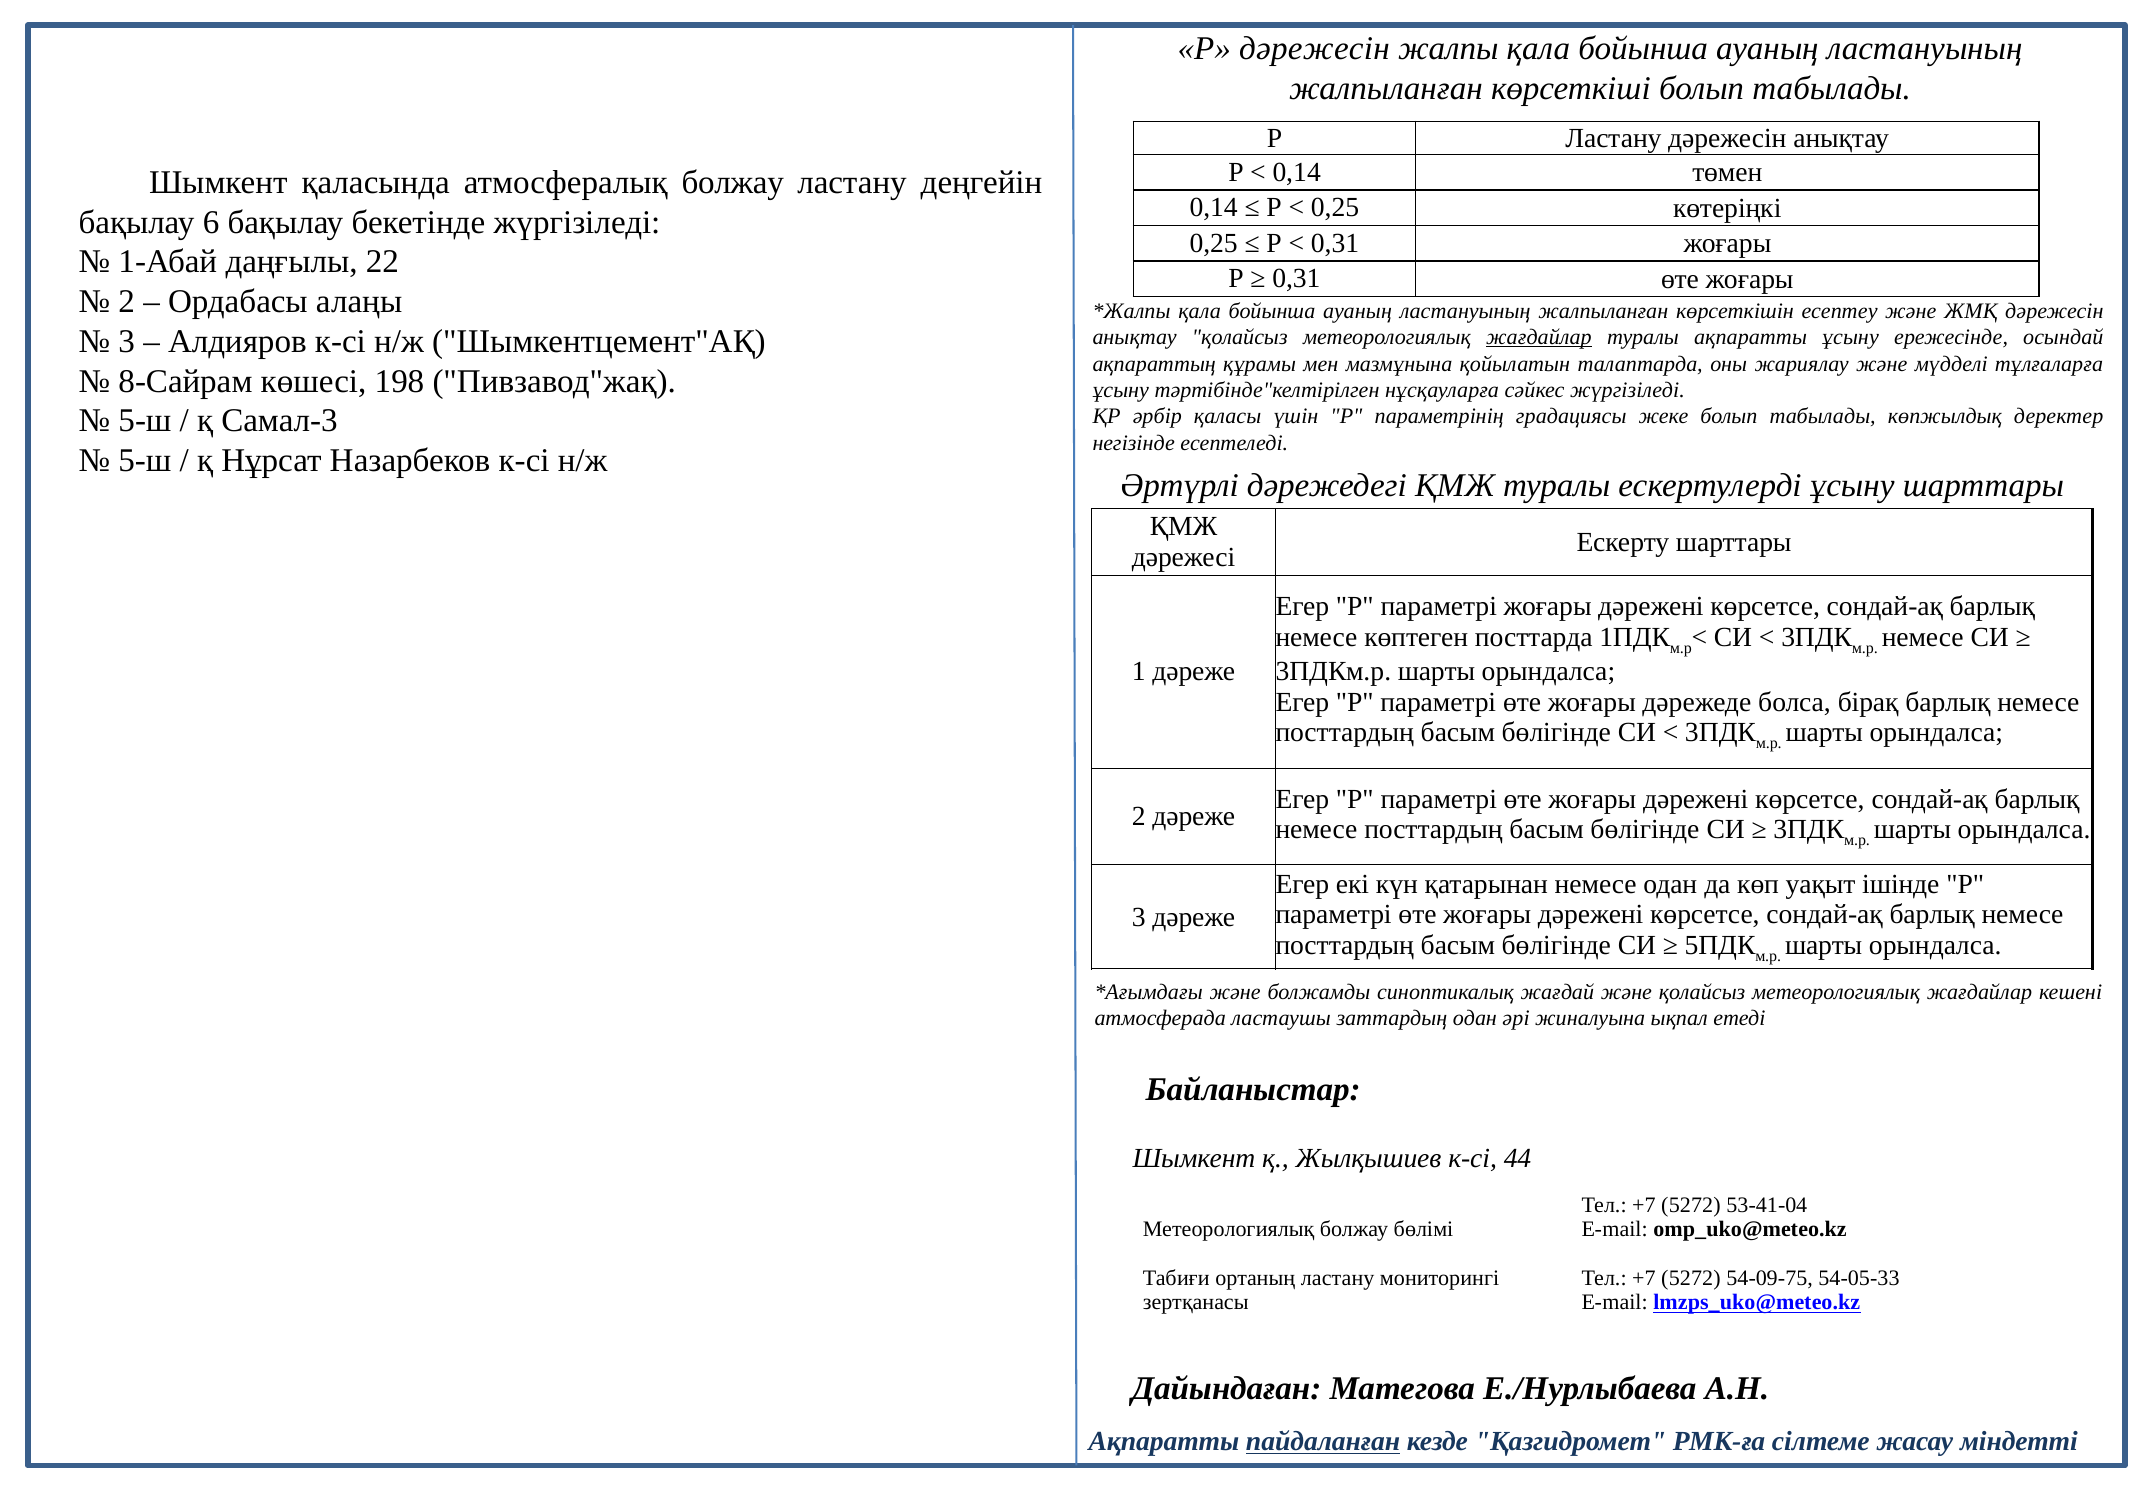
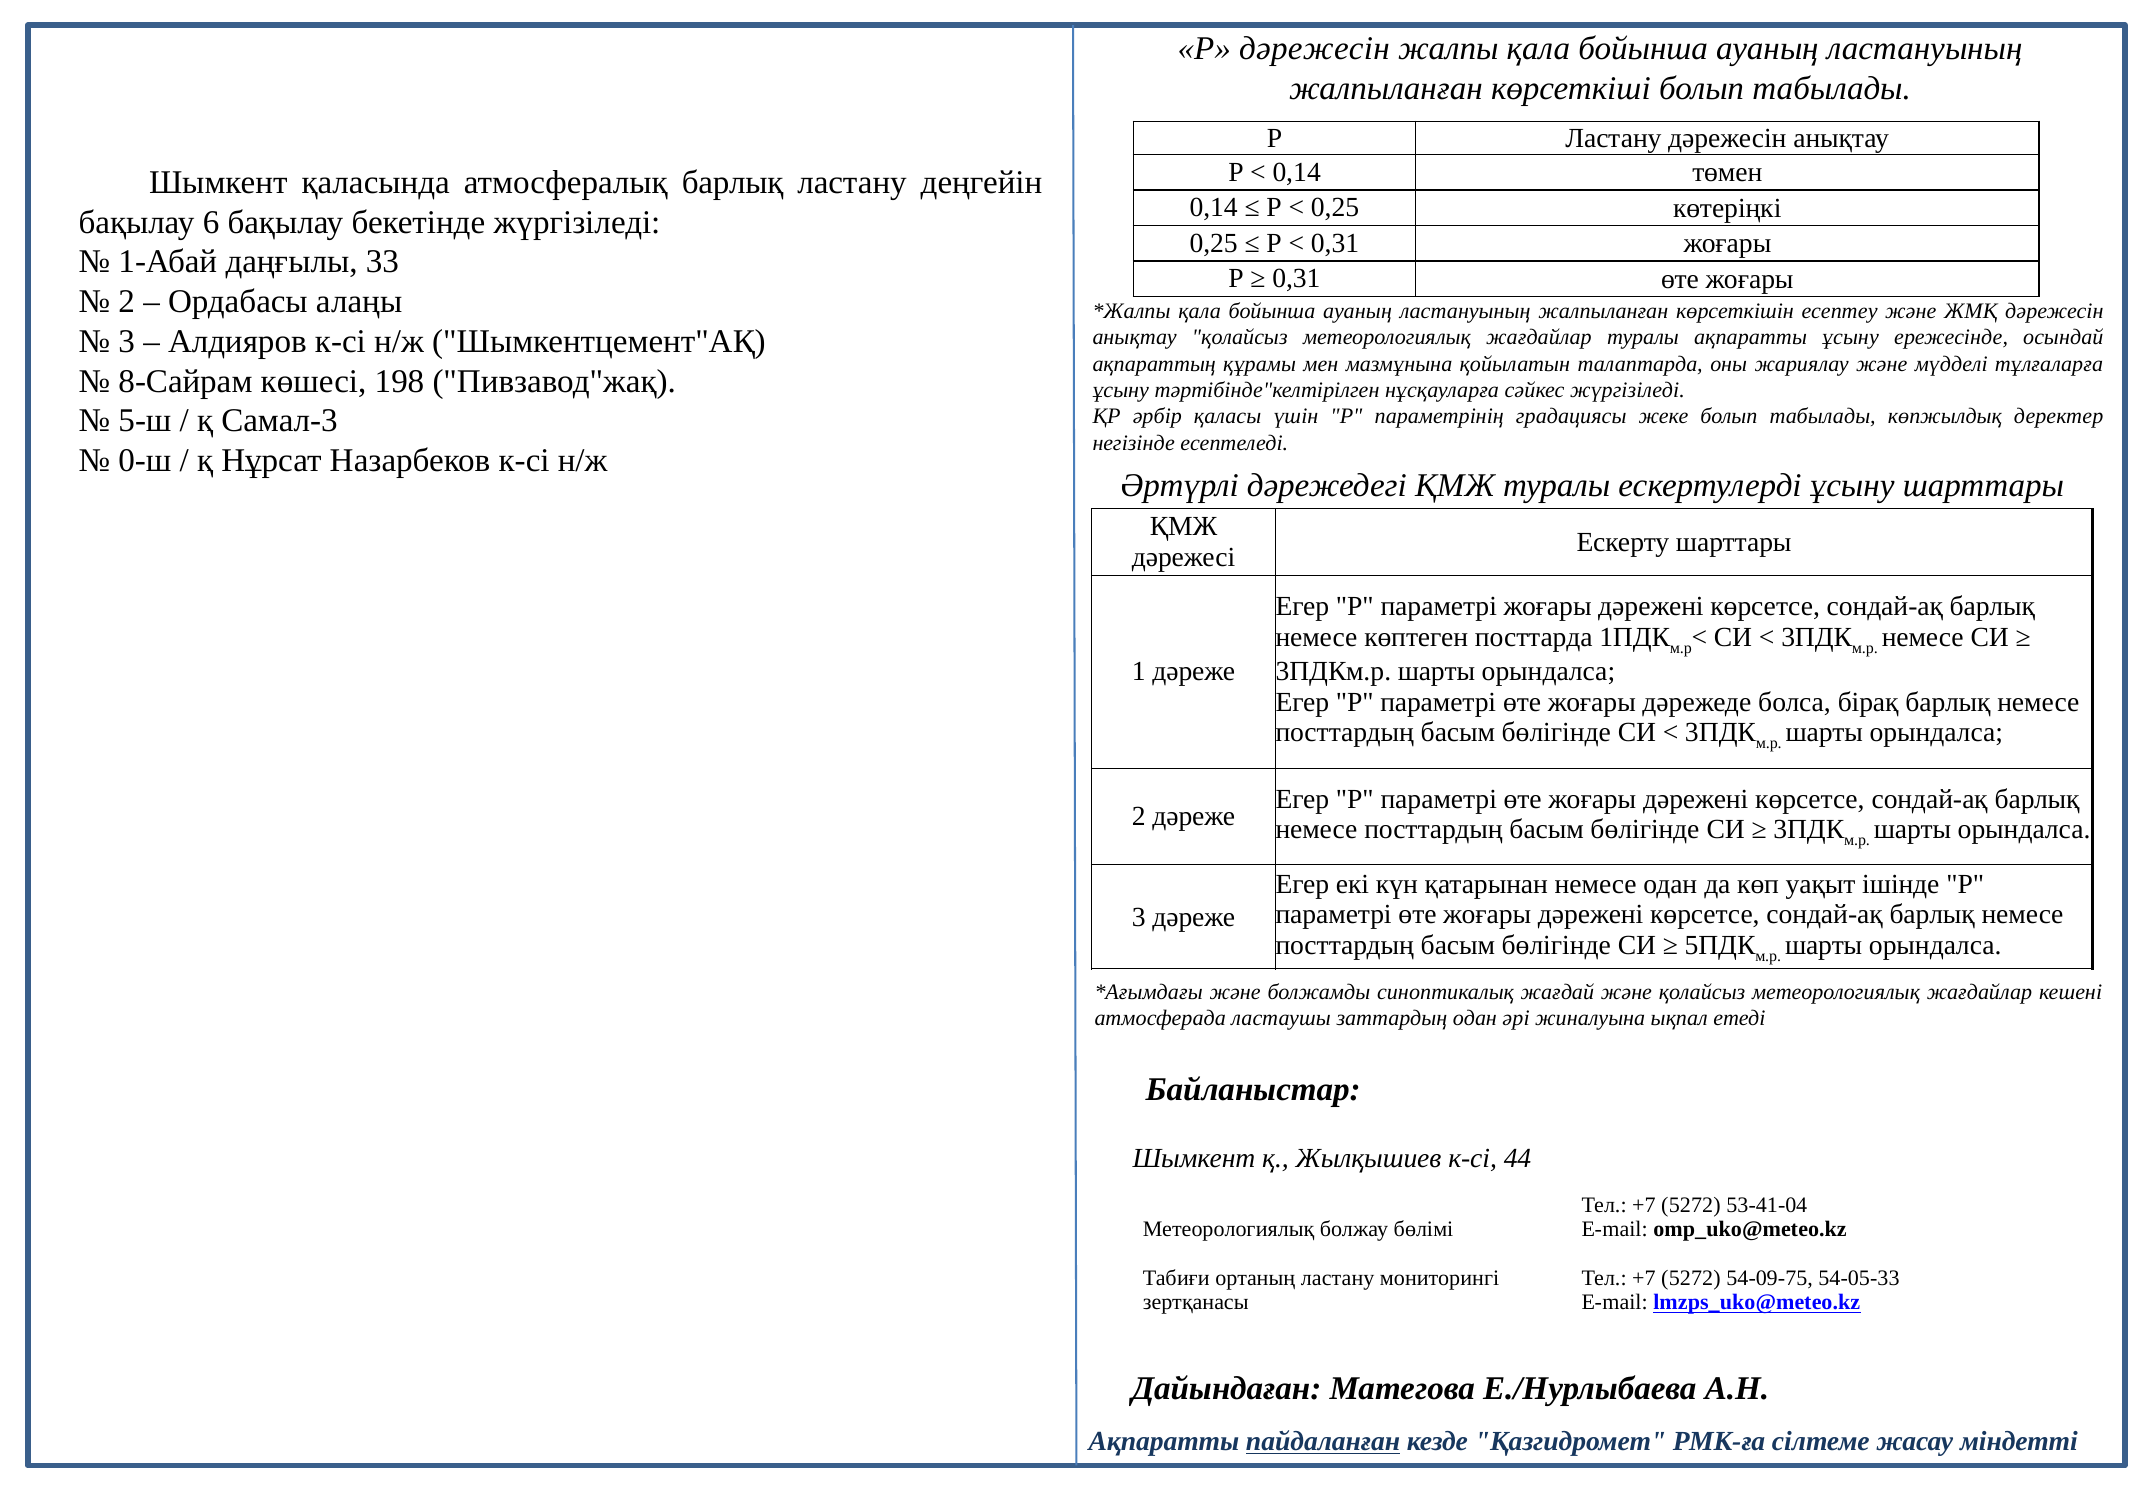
атмосфералық болжау: болжау -> барлық
22: 22 -> 33
жағдайлар at (1539, 337) underline: present -> none
5-ш at (145, 461): 5-ш -> 0-ш
